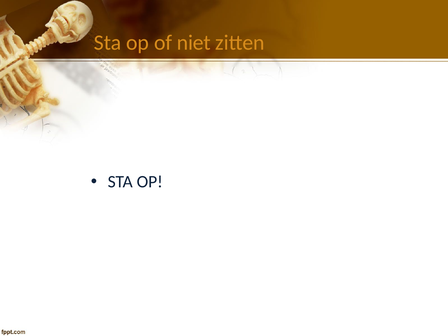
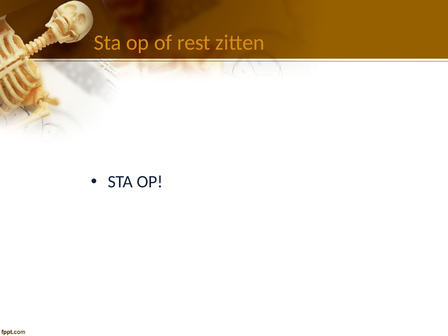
niet: niet -> rest
